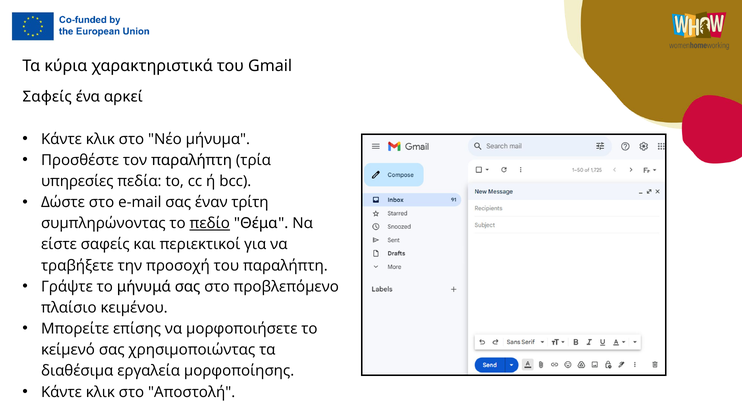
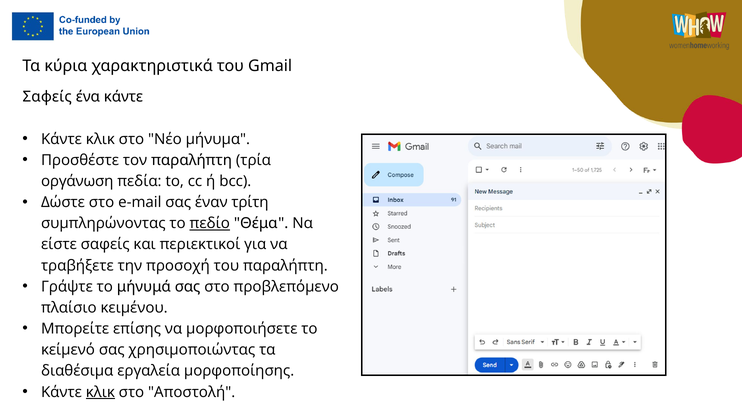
ένα αρκεί: αρκεί -> κάντε
υπηρεσίες: υπηρεσίες -> οργάνωση
κλικ at (100, 392) underline: none -> present
